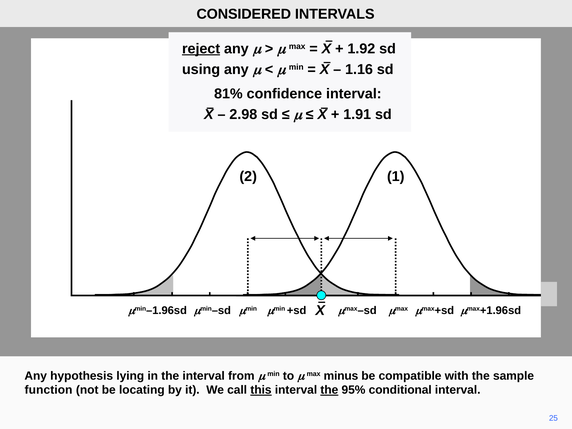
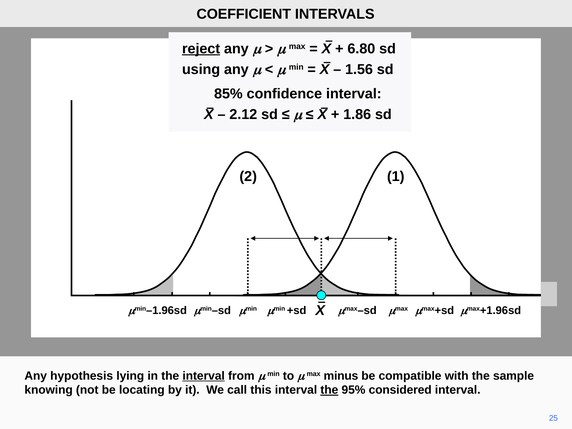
CONSIDERED: CONSIDERED -> COEFFICIENT
1.92: 1.92 -> 6.80
1.16: 1.16 -> 1.56
81%: 81% -> 85%
2.98: 2.98 -> 2.12
1.91: 1.91 -> 1.86
interval at (204, 376) underline: none -> present
function: function -> knowing
this underline: present -> none
conditional: conditional -> considered
